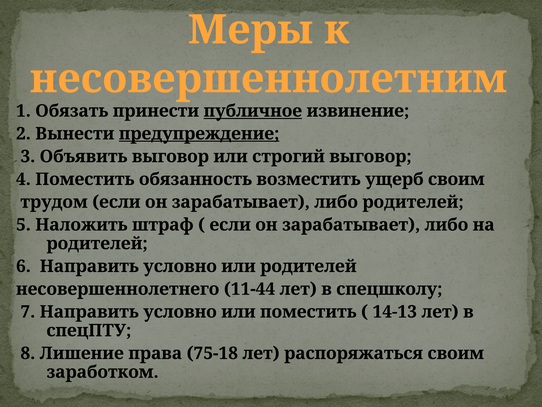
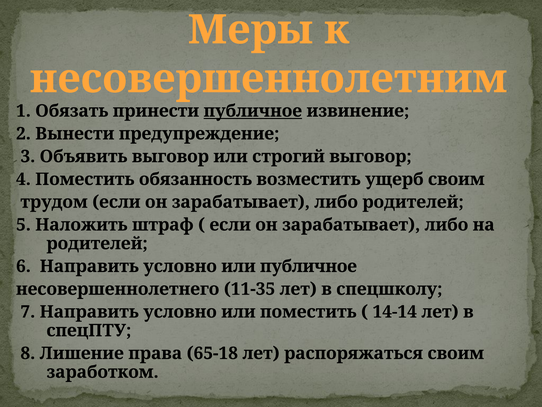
предупреждение underline: present -> none
или родителей: родителей -> публичное
11-44: 11-44 -> 11-35
14-13: 14-13 -> 14-14
75-18: 75-18 -> 65-18
